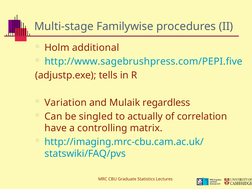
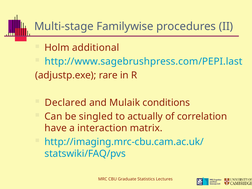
http://www.sagebrushpress.com/PEPI.five: http://www.sagebrushpress.com/PEPI.five -> http://www.sagebrushpress.com/PEPI.last
tells: tells -> rare
Variation: Variation -> Declared
regardless: regardless -> conditions
controlling: controlling -> interaction
